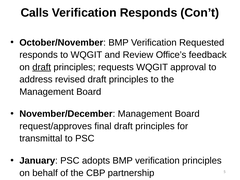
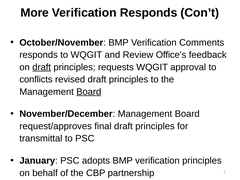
Calls: Calls -> More
Requested: Requested -> Comments
address: address -> conflicts
Board at (89, 92) underline: none -> present
